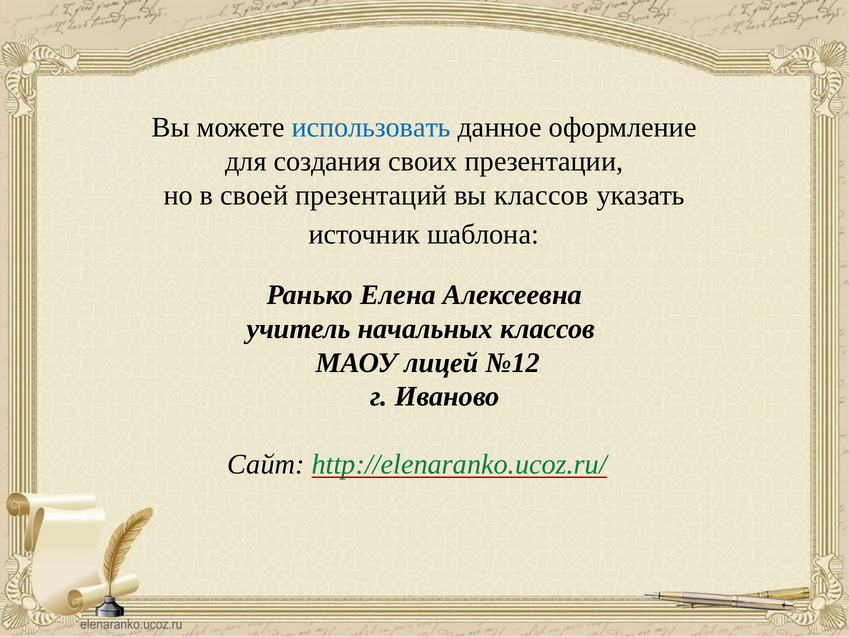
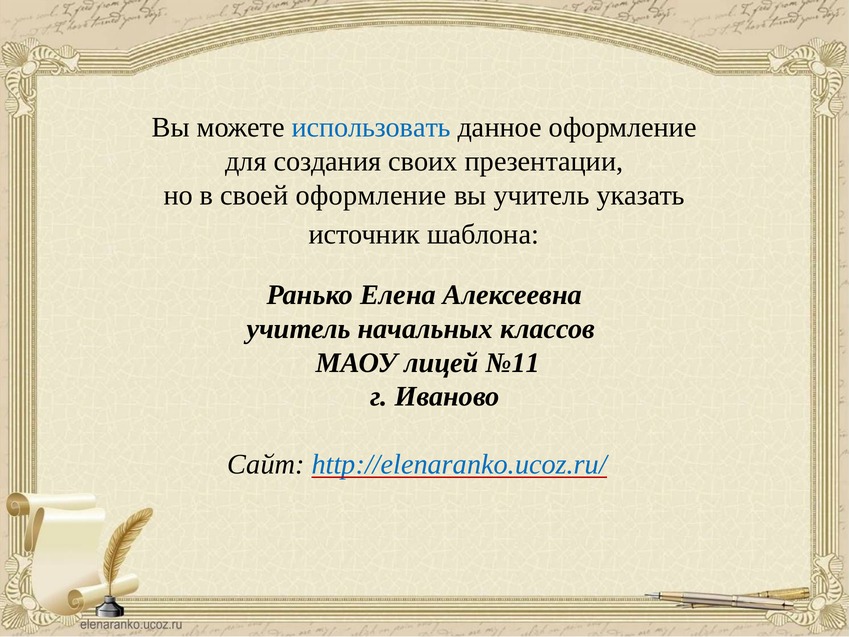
своей презентаций: презентаций -> оформление
вы классов: классов -> учитель
№12: №12 -> №11
http://elenaranko.ucoz.ru/ colour: green -> blue
